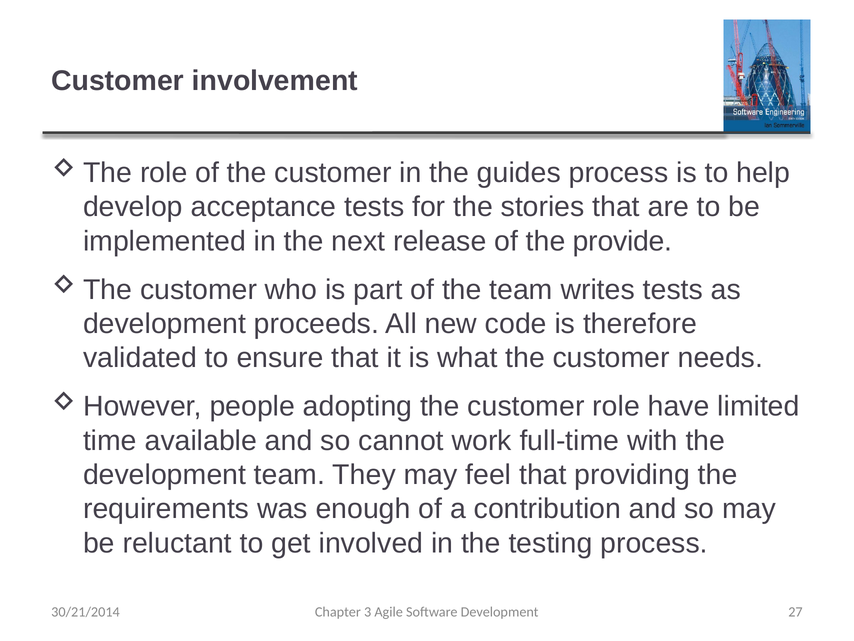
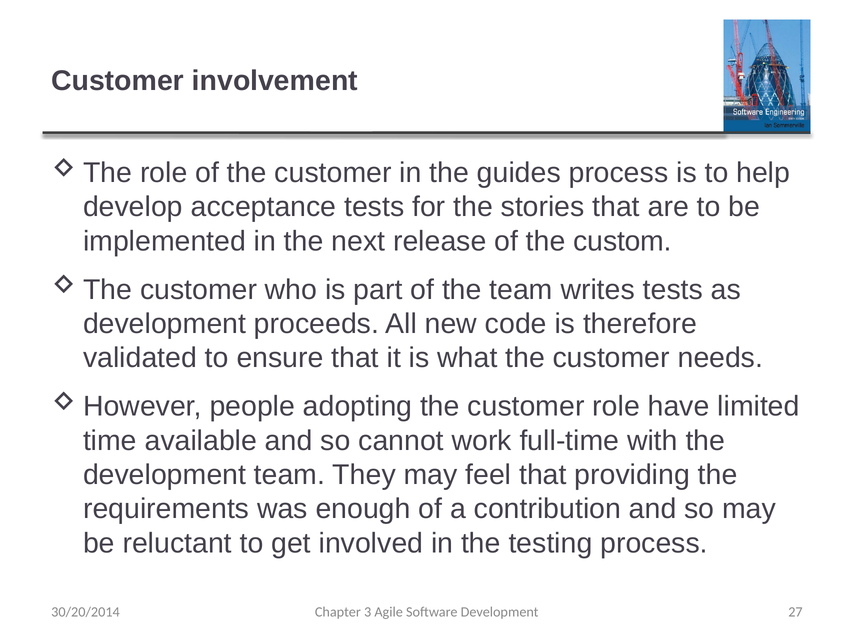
provide: provide -> custom
30/21/2014: 30/21/2014 -> 30/20/2014
